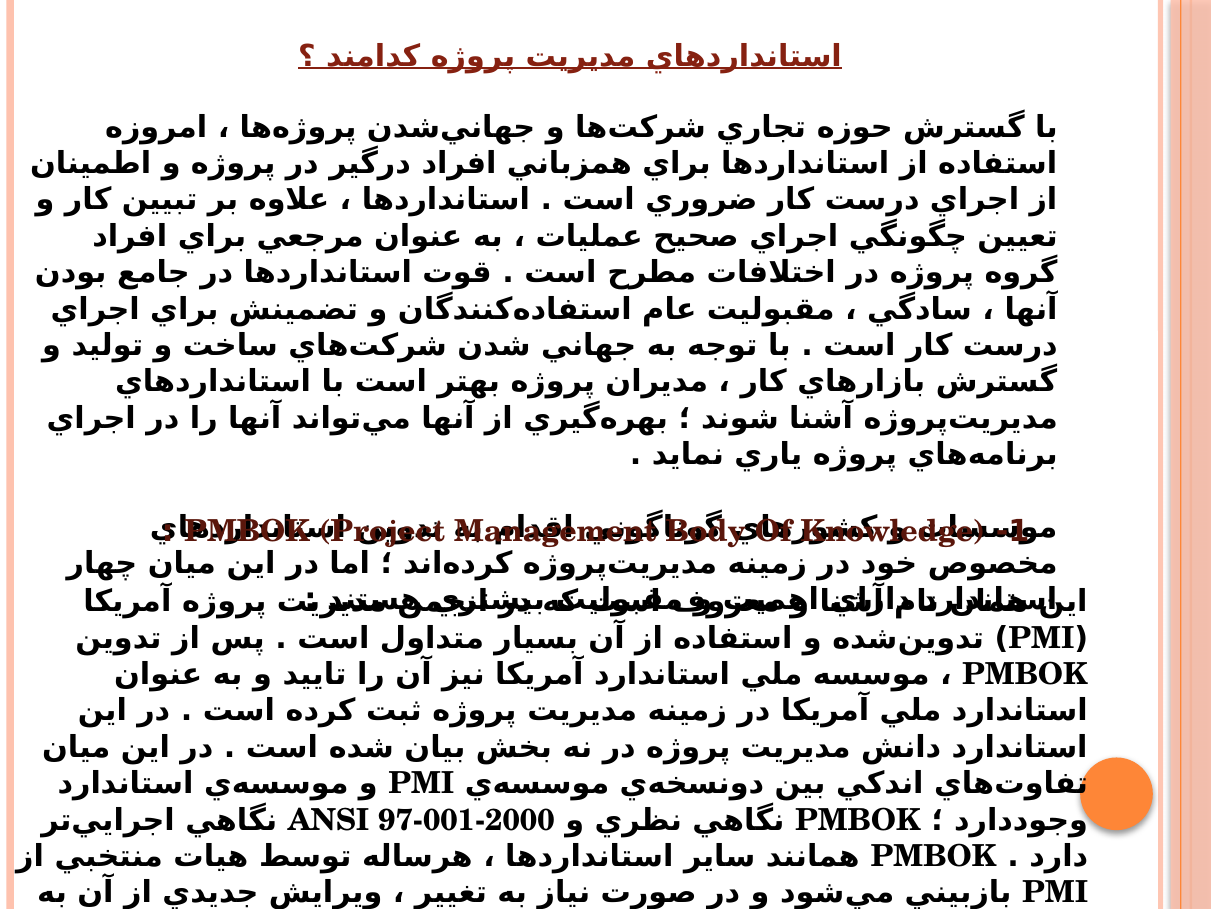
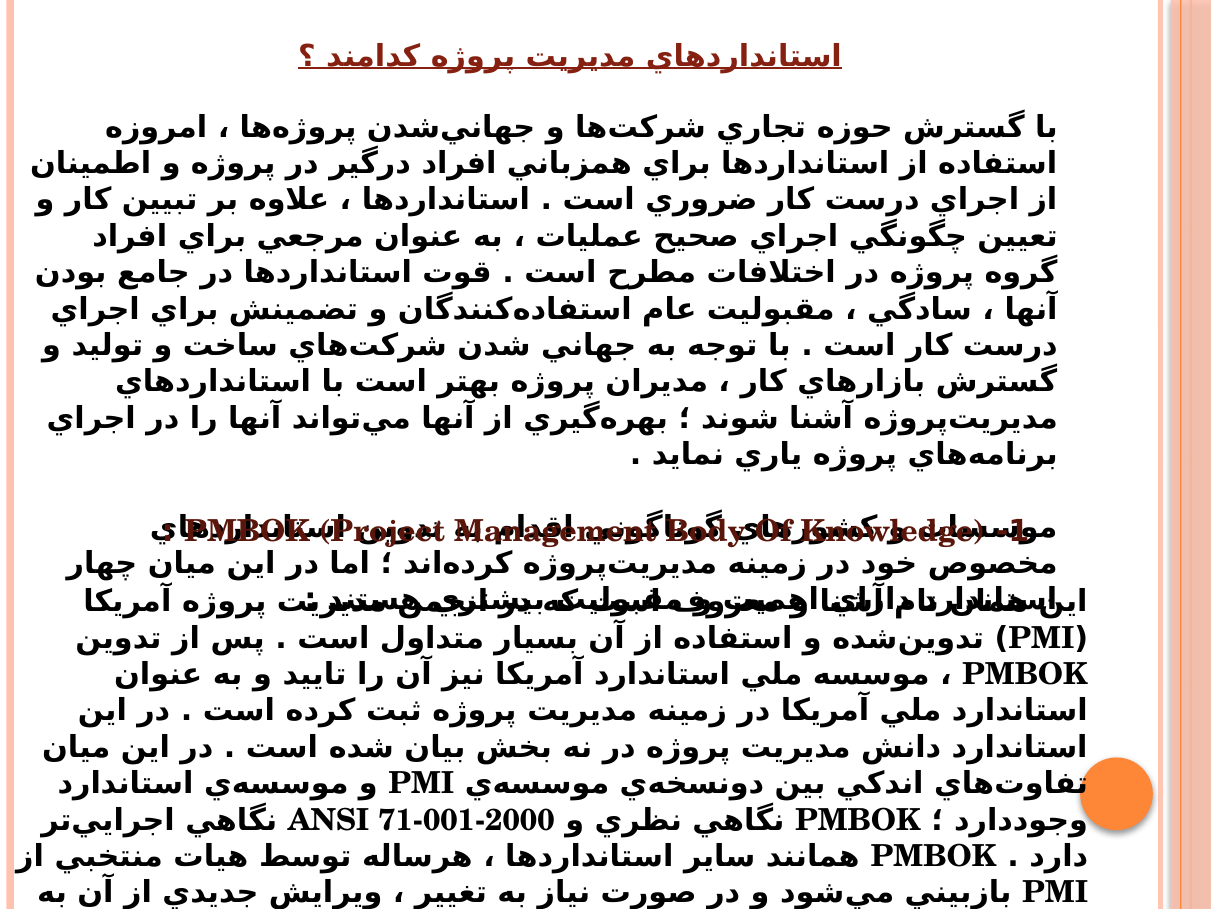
97-001-2000: 97-001-2000 -> 71-001-2000
